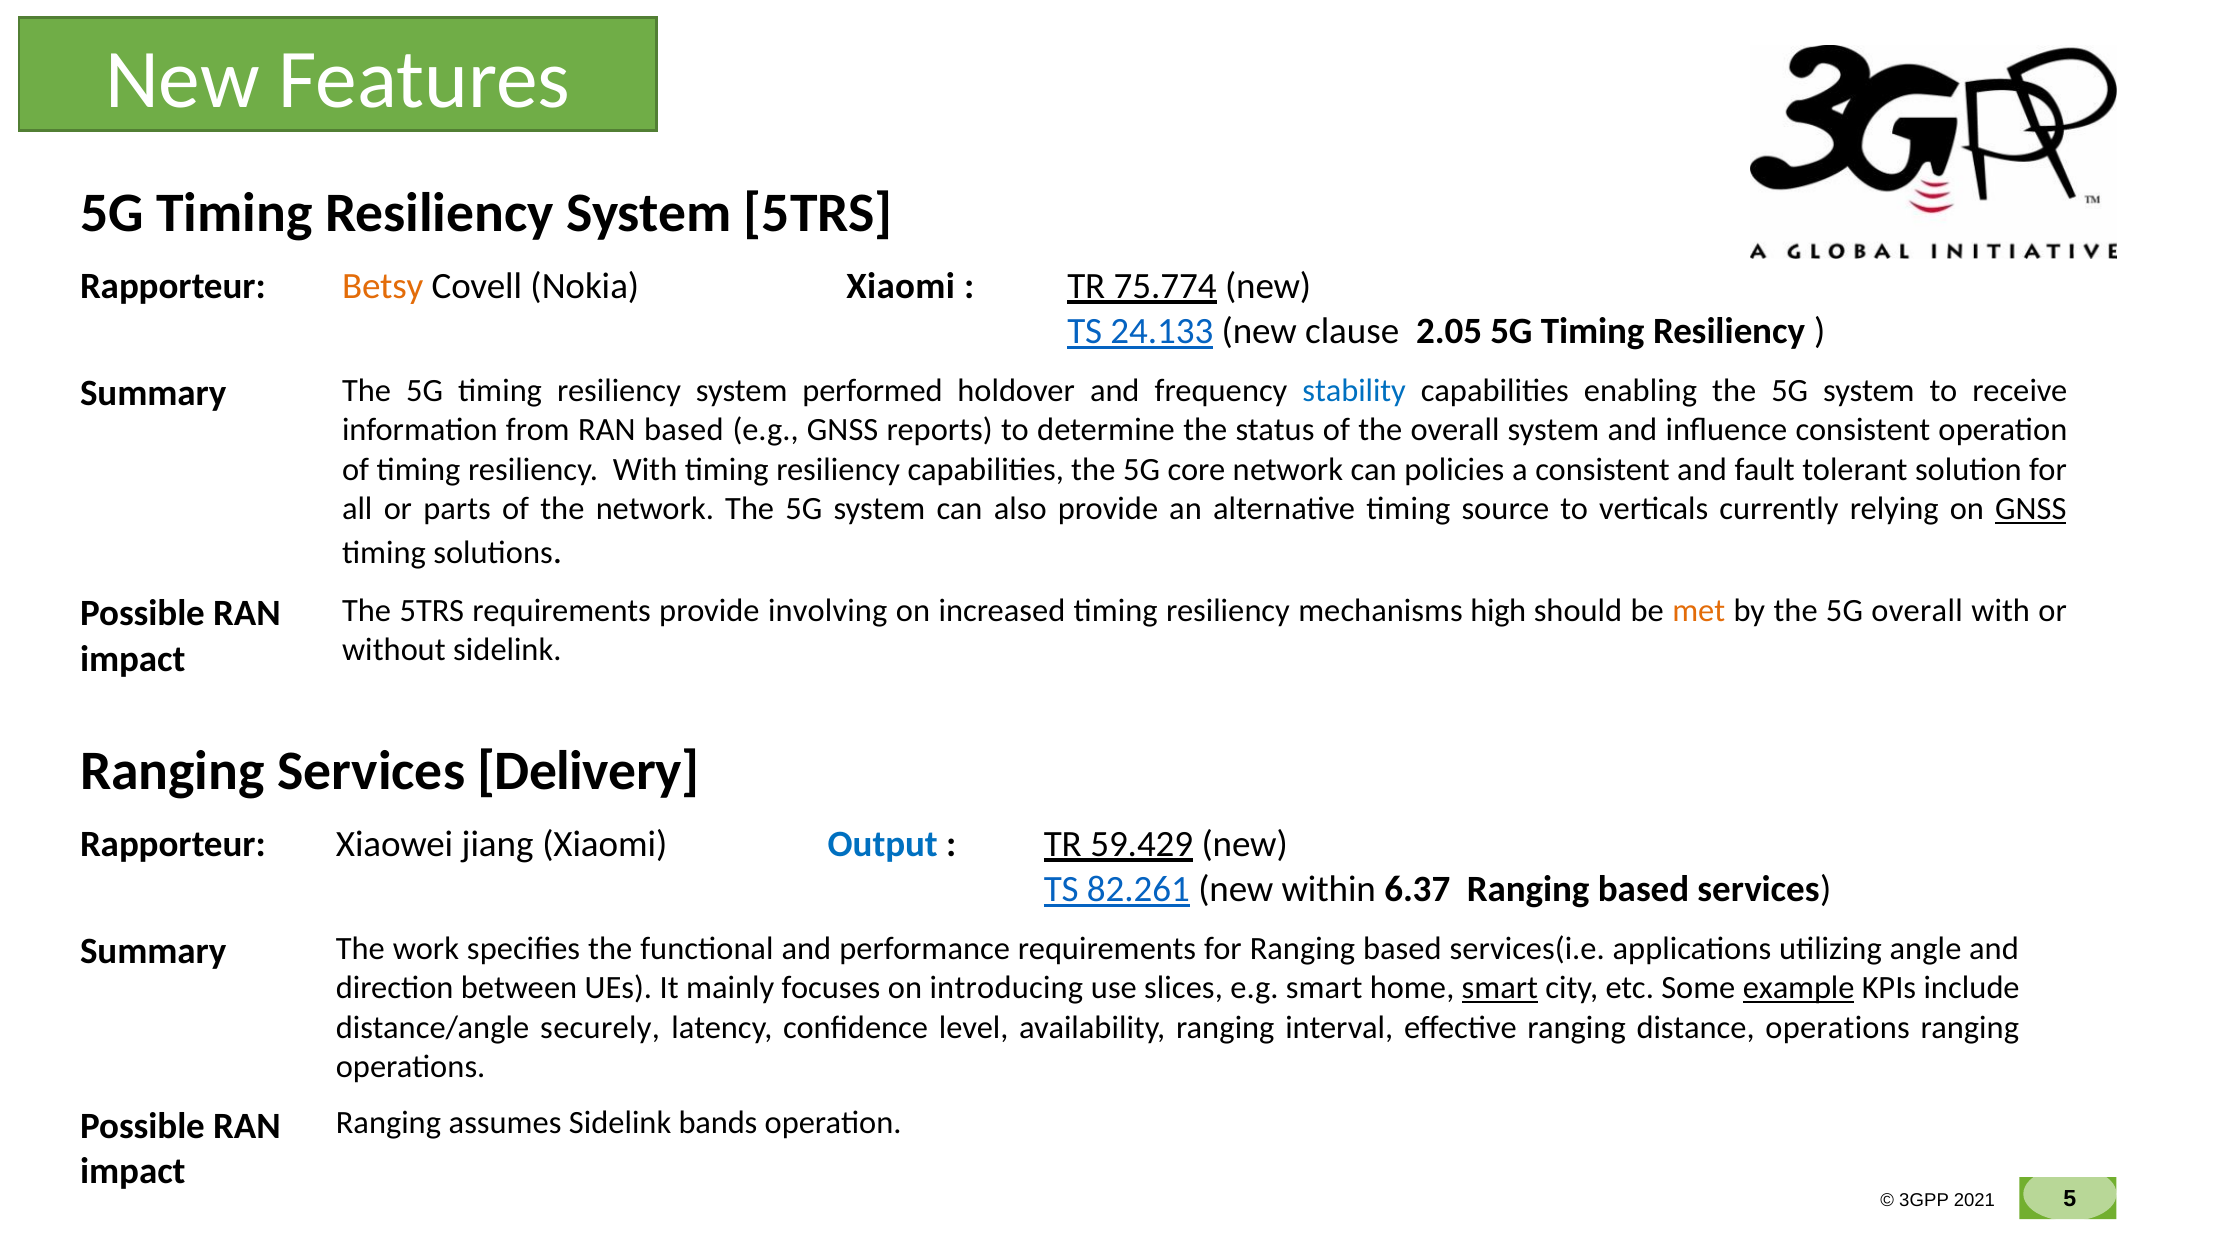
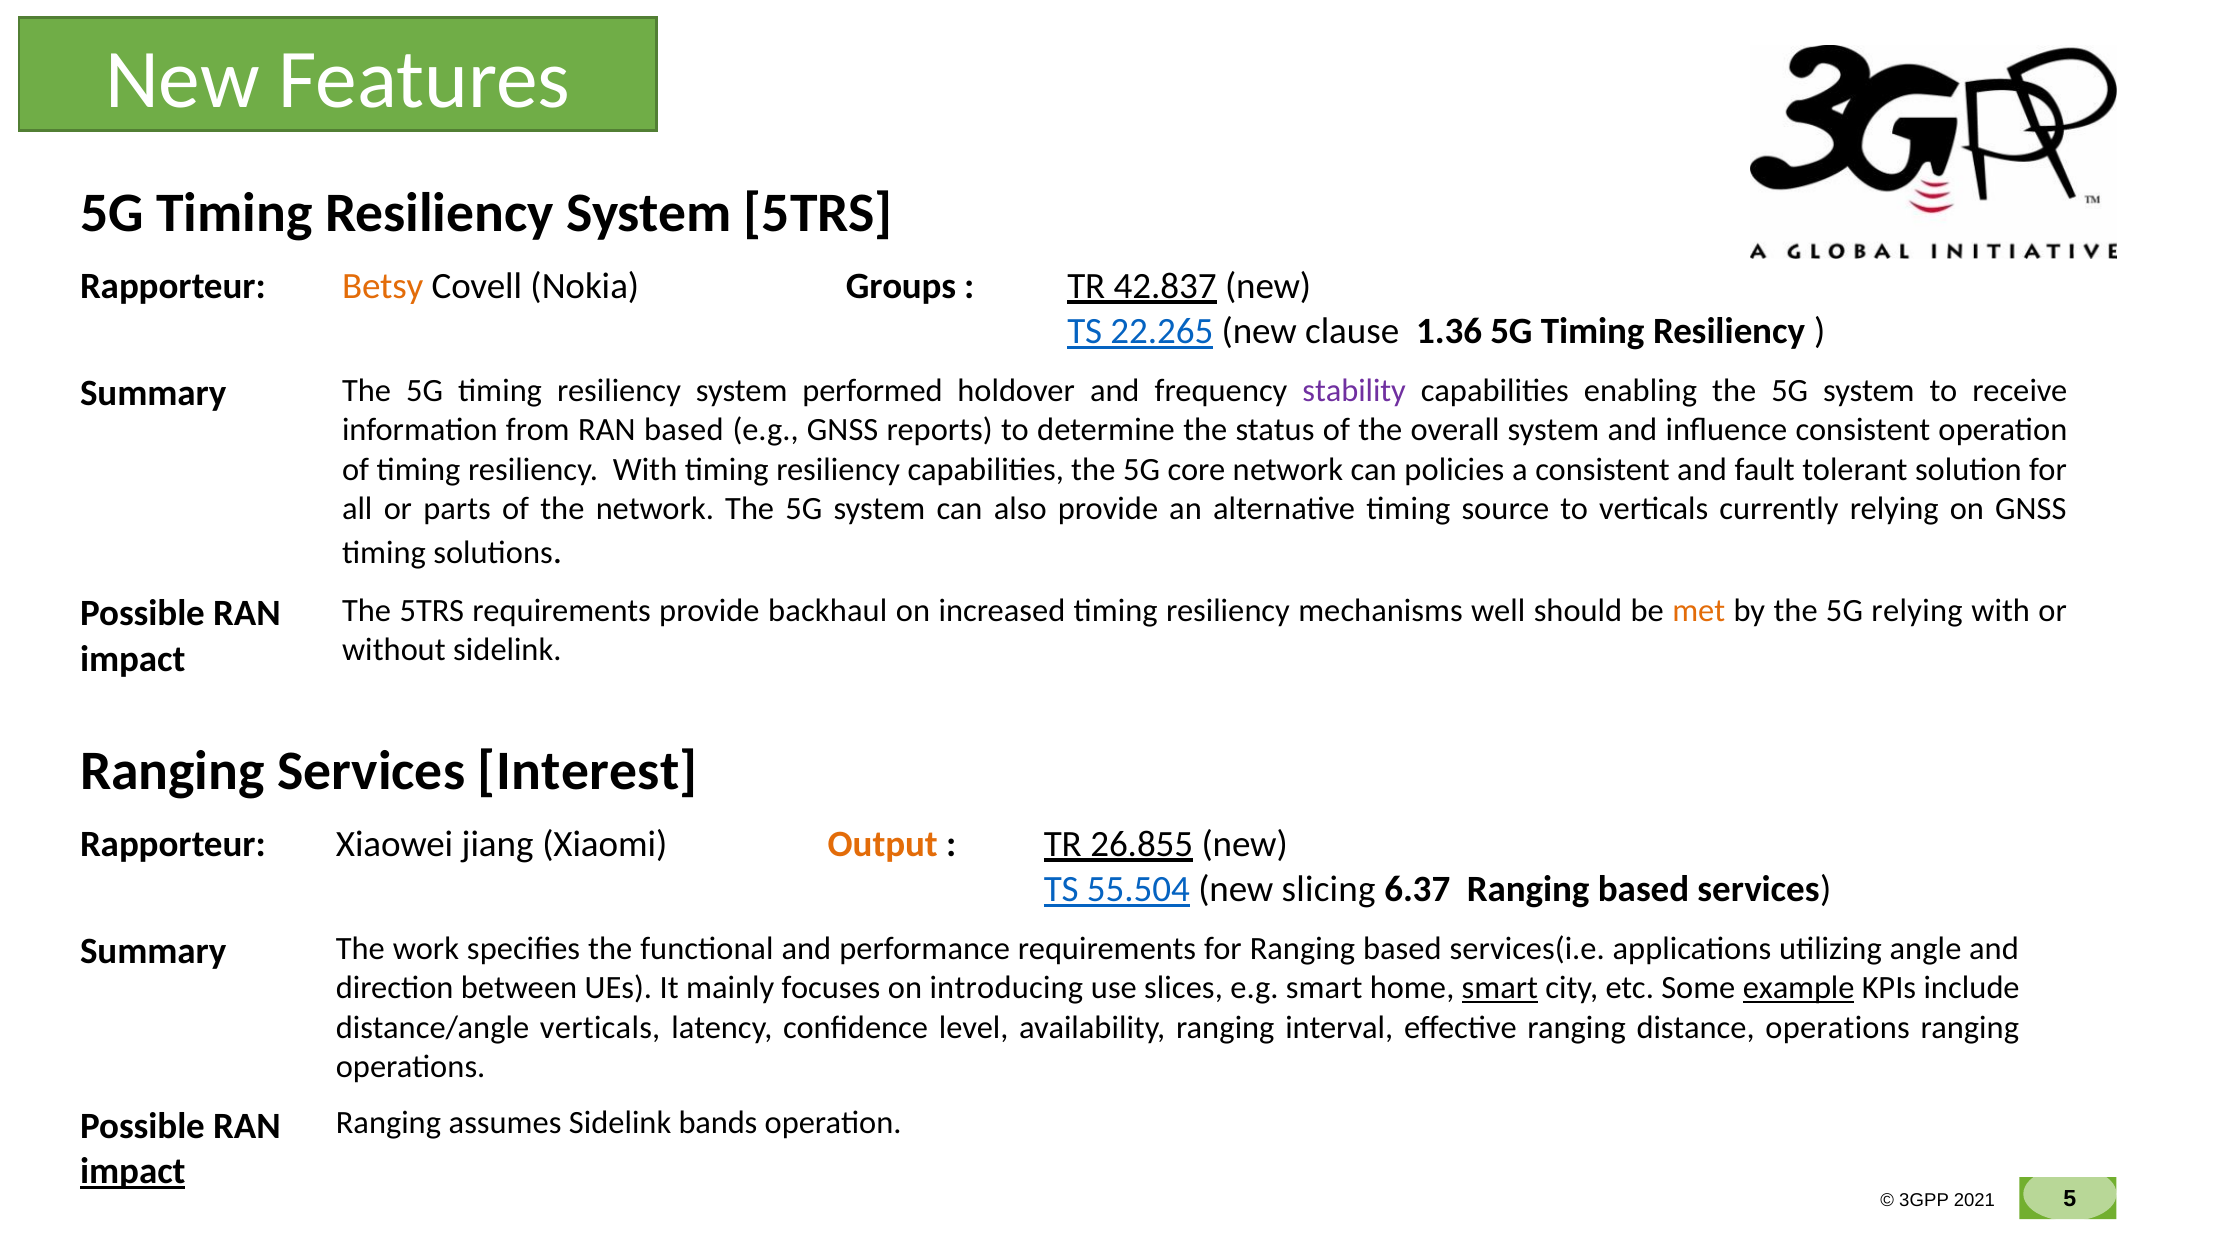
Nokia Xiaomi: Xiaomi -> Groups
75.774: 75.774 -> 42.837
24.133: 24.133 -> 22.265
2.05: 2.05 -> 1.36
stability colour: blue -> purple
GNSS at (2031, 509) underline: present -> none
involving: involving -> backhaul
high: high -> well
5G overall: overall -> relying
Delivery: Delivery -> Interest
Output colour: blue -> orange
59.429: 59.429 -> 26.855
82.261: 82.261 -> 55.504
within: within -> slicing
distance/angle securely: securely -> verticals
impact at (133, 1171) underline: none -> present
